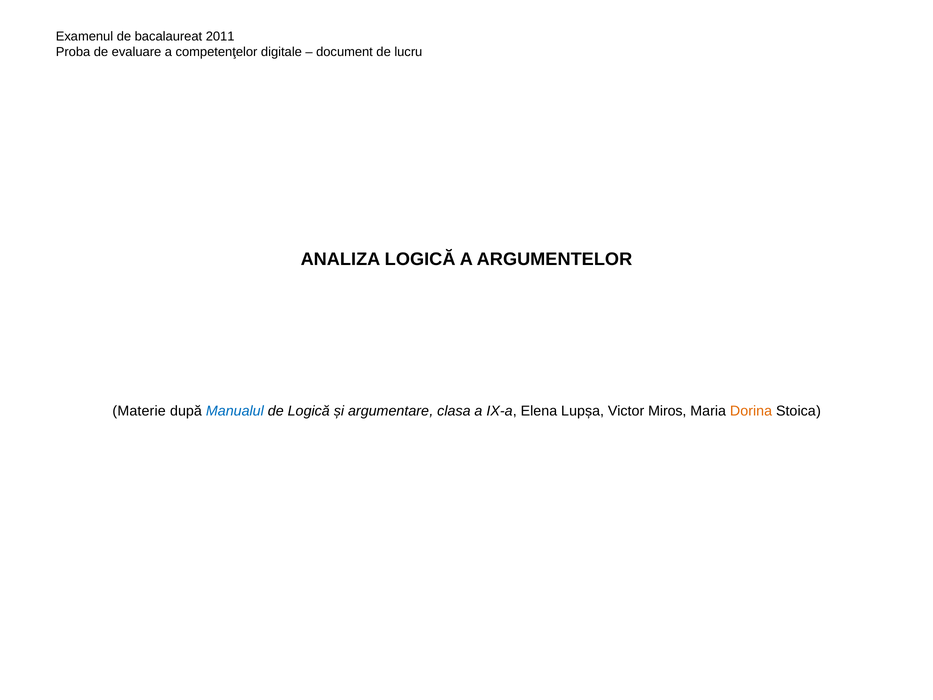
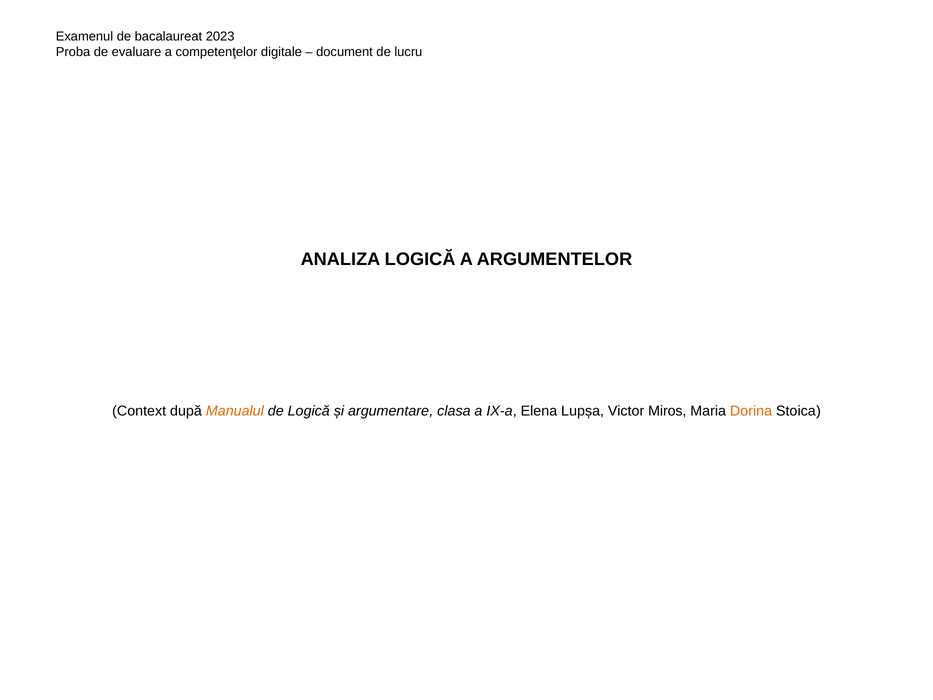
2011: 2011 -> 2023
Materie: Materie -> Context
Manualul colour: blue -> orange
